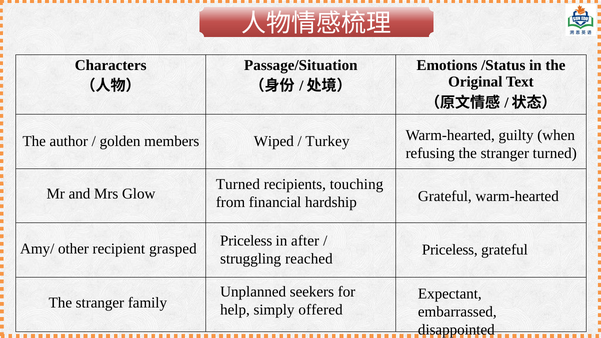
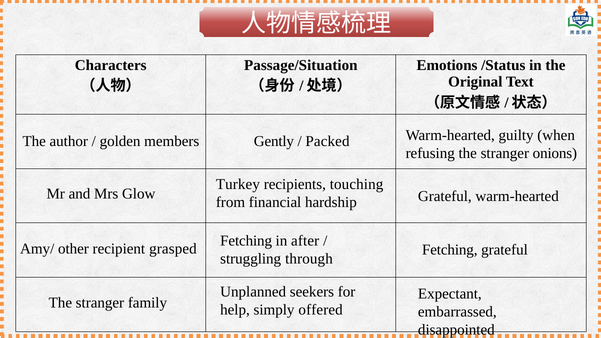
Wiped: Wiped -> Gently
Turkey: Turkey -> Packed
stranger turned: turned -> onions
Turned at (238, 185): Turned -> Turkey
Priceless at (246, 241): Priceless -> Fetching
Priceless at (450, 250): Priceless -> Fetching
reached: reached -> through
